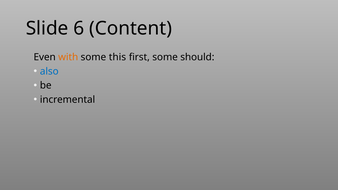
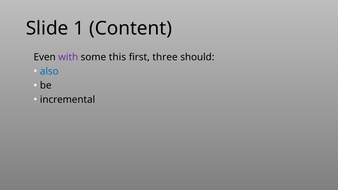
6: 6 -> 1
with colour: orange -> purple
first some: some -> three
